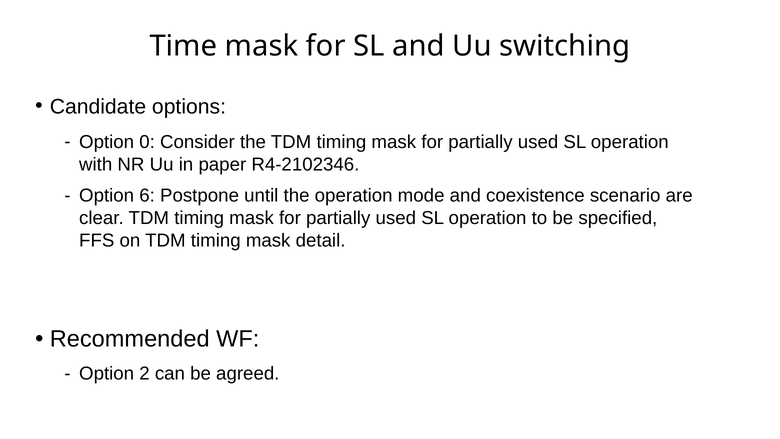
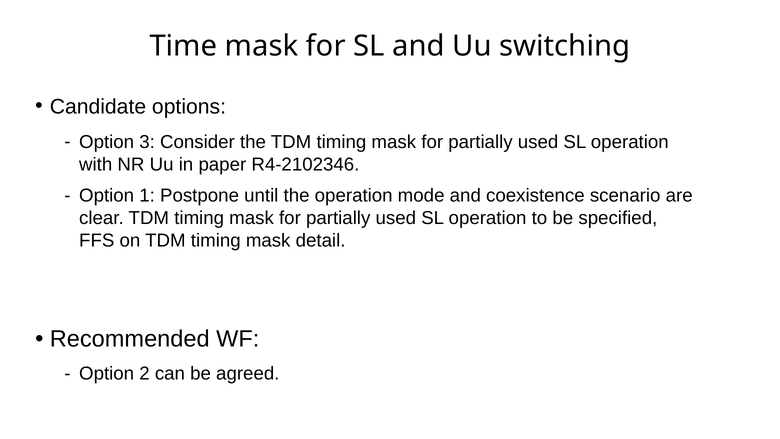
0: 0 -> 3
6: 6 -> 1
